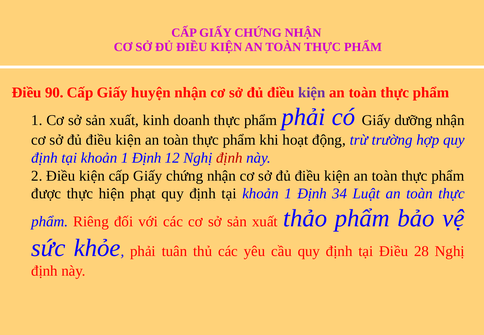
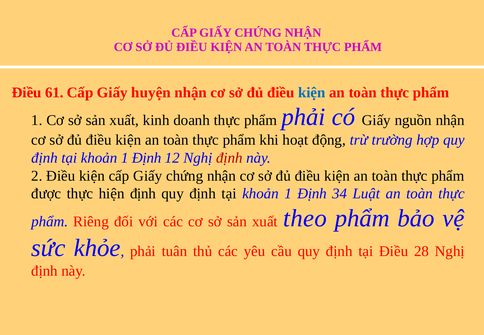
90: 90 -> 61
kiện at (312, 92) colour: purple -> blue
dưỡng: dưỡng -> nguồn
hiện phạt: phạt -> định
thảo: thảo -> theo
